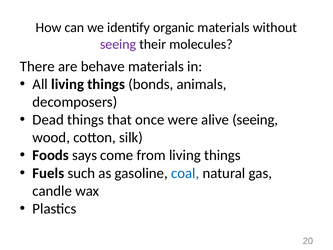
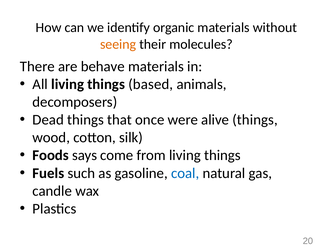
seeing at (118, 44) colour: purple -> orange
bonds: bonds -> based
alive seeing: seeing -> things
